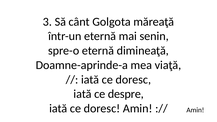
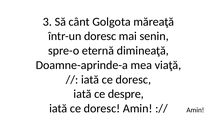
într-un eternă: eternă -> doresc
